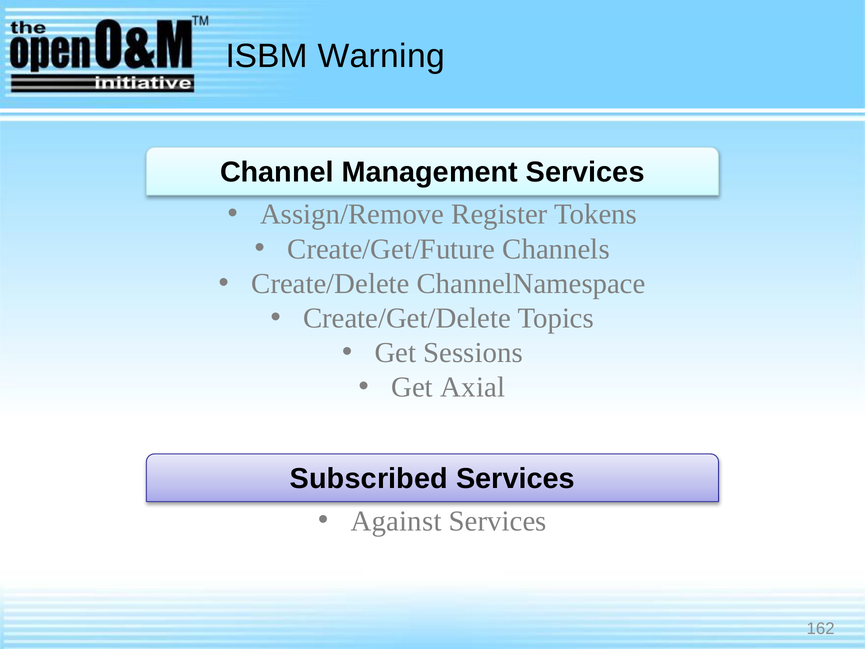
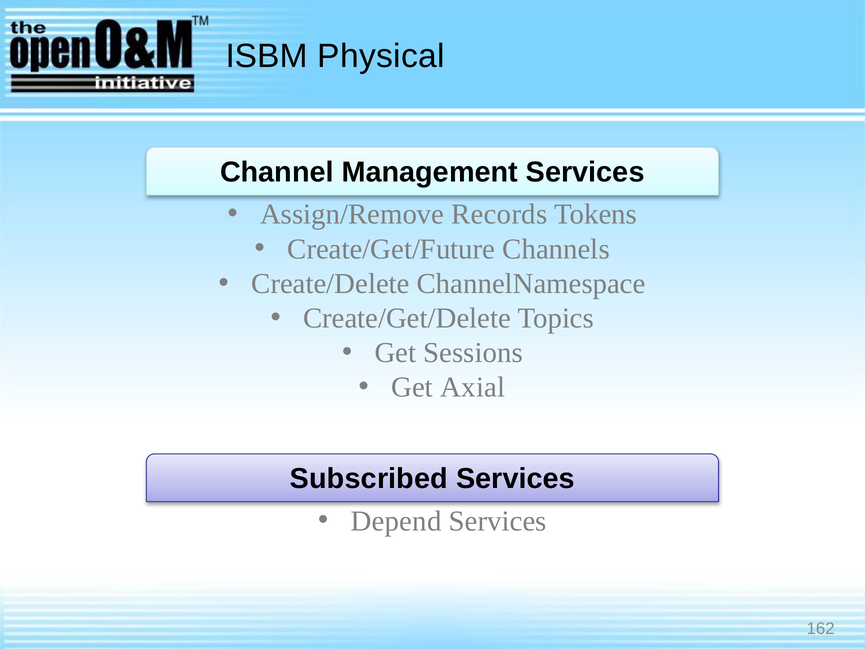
Warning: Warning -> Physical
Register: Register -> Records
Against: Against -> Depend
